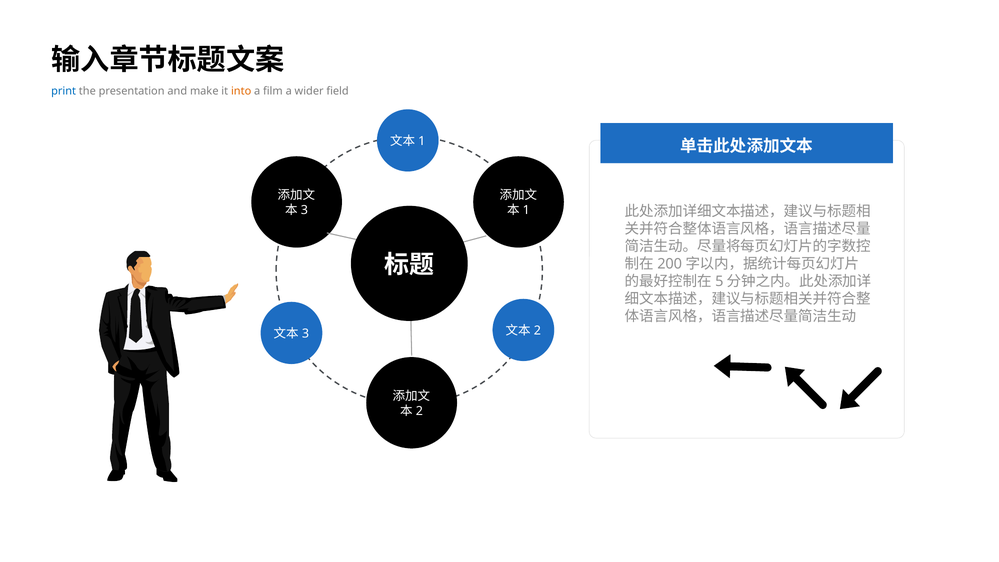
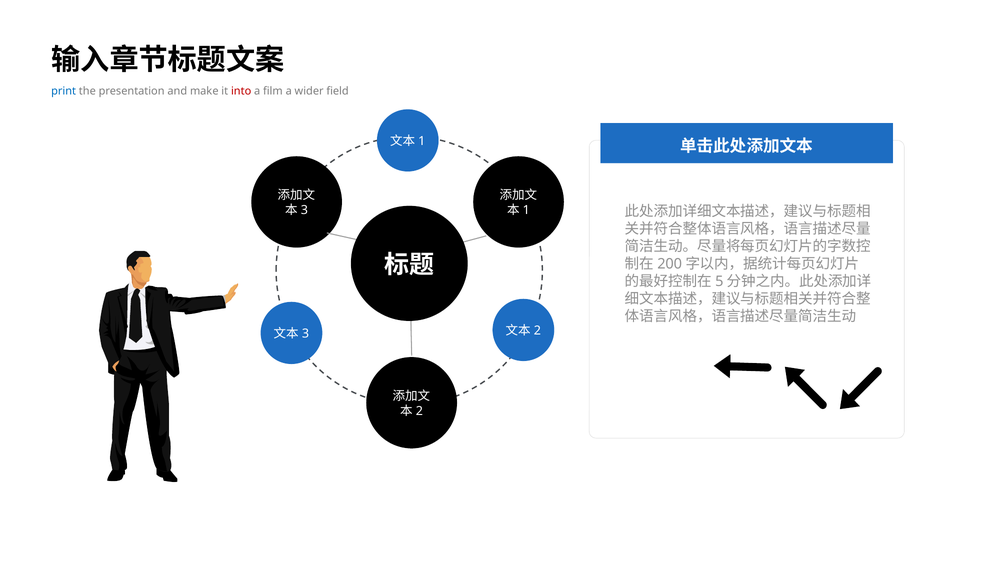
into colour: orange -> red
